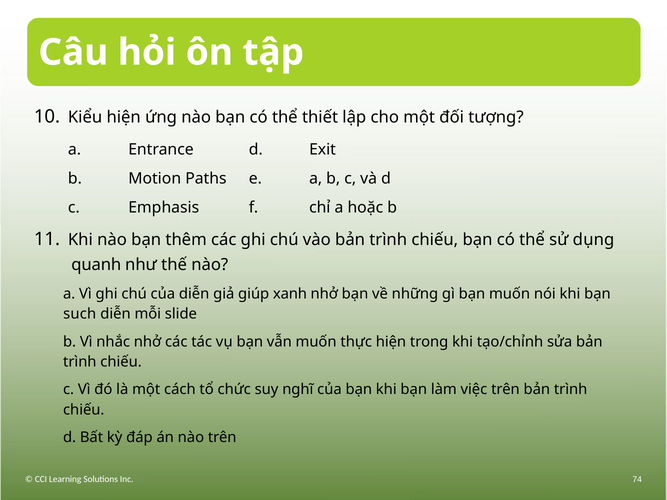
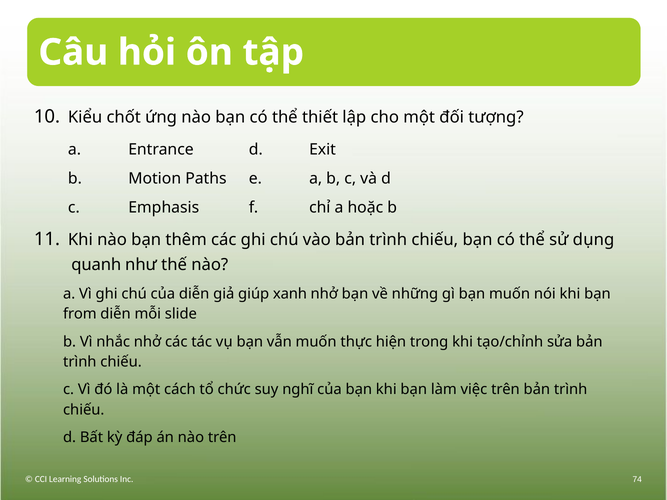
Kiểu hiện: hiện -> chốt
such: such -> from
